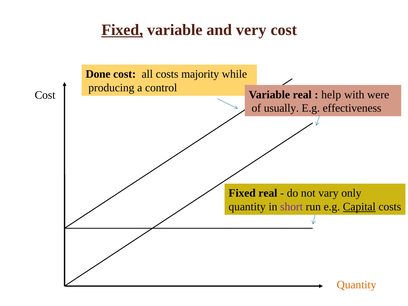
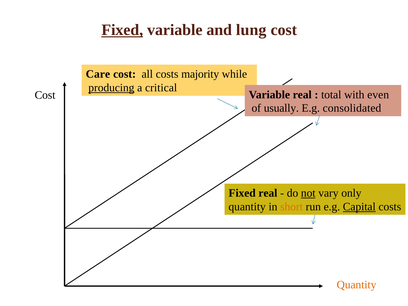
very: very -> lung
Done: Done -> Care
producing underline: none -> present
control: control -> critical
help: help -> total
were: were -> even
effectiveness: effectiveness -> consolidated
not underline: none -> present
short colour: purple -> orange
